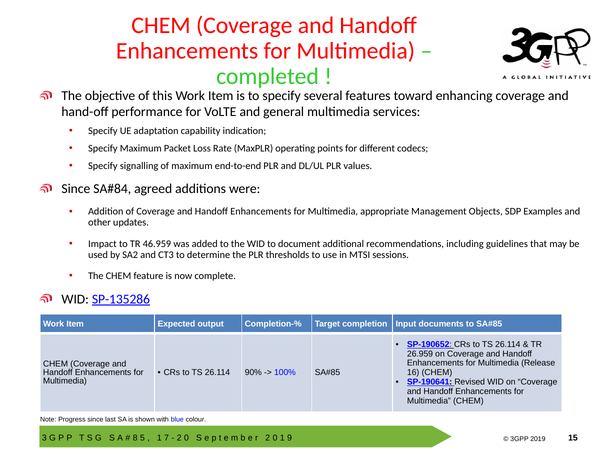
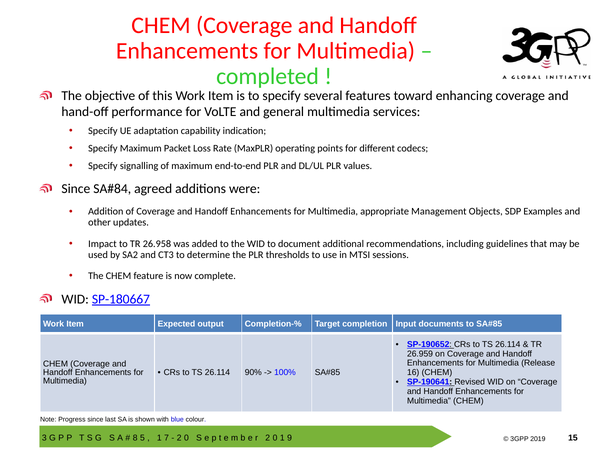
46.959: 46.959 -> 26.958
SP-135286: SP-135286 -> SP-180667
